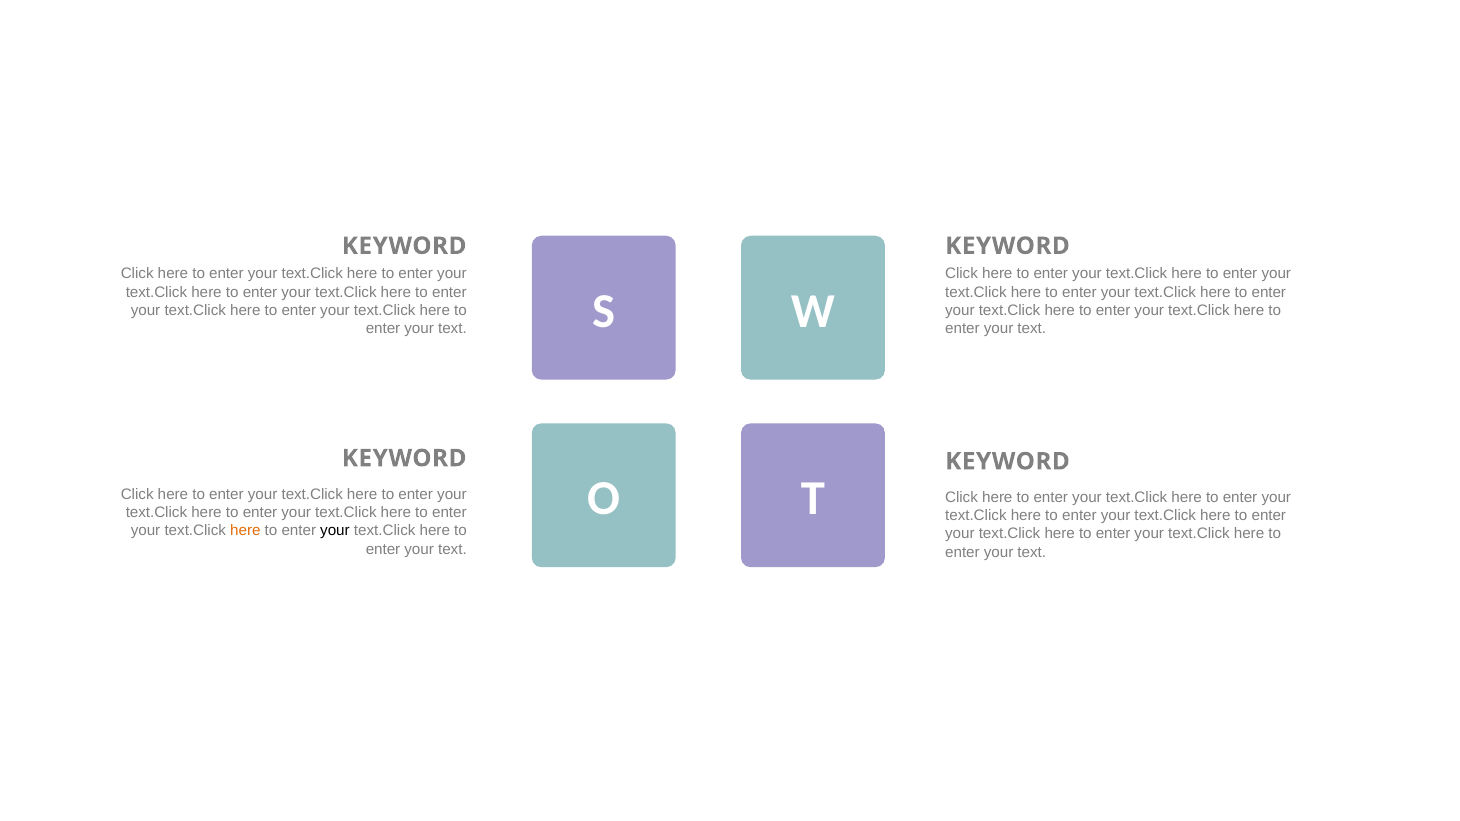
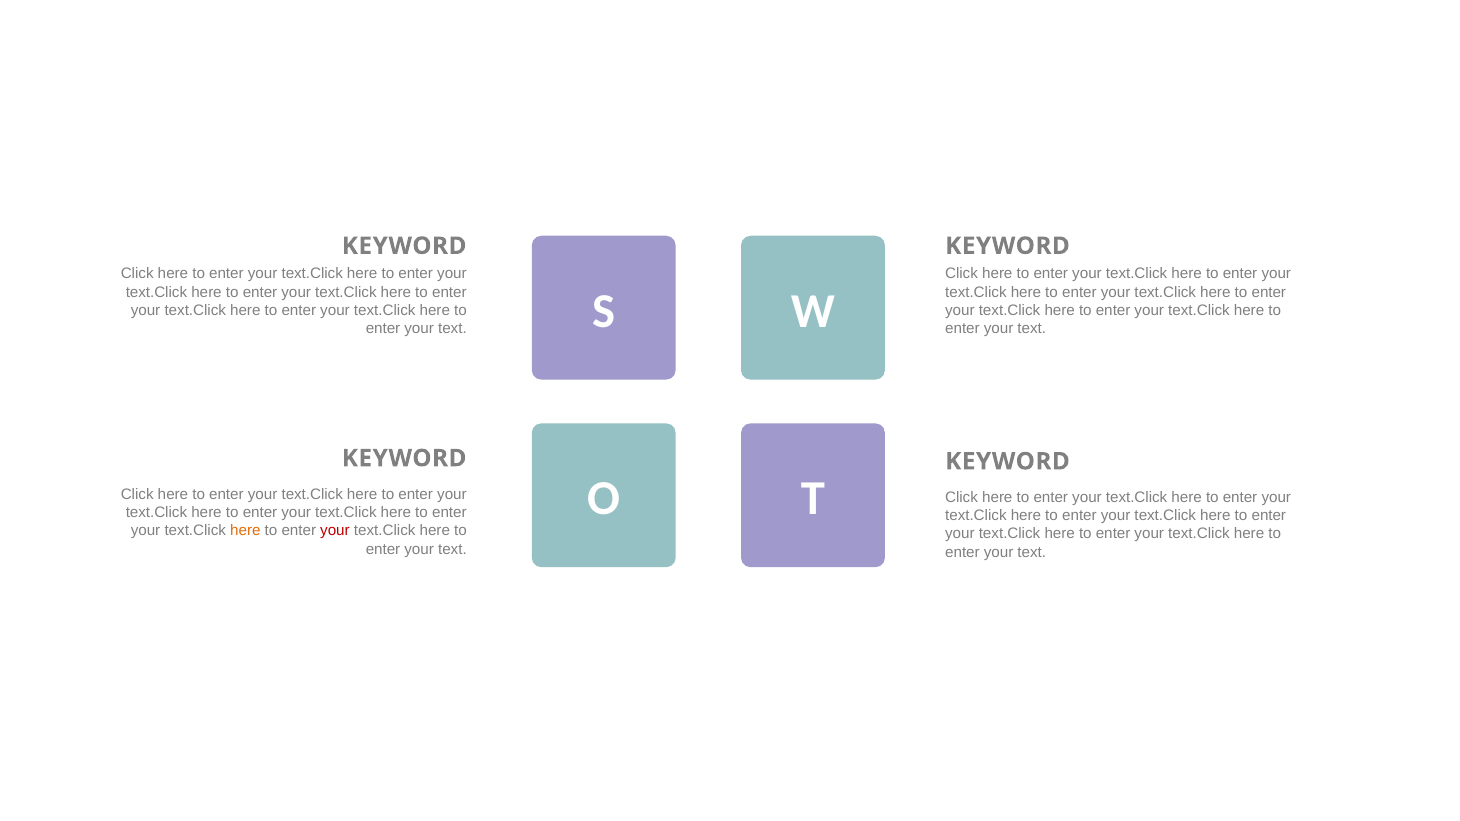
your at (335, 531) colour: black -> red
